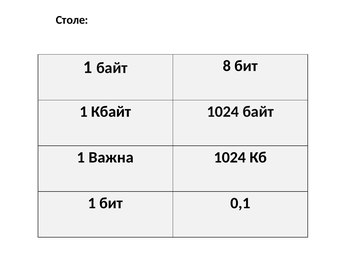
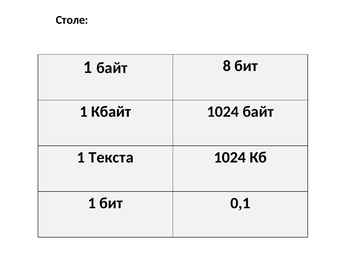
Важна: Важна -> Текста
